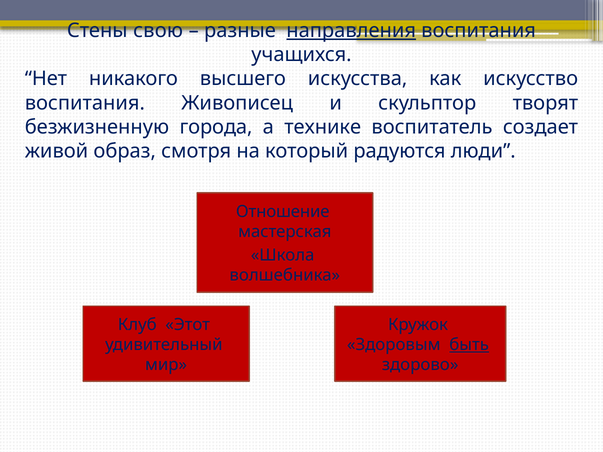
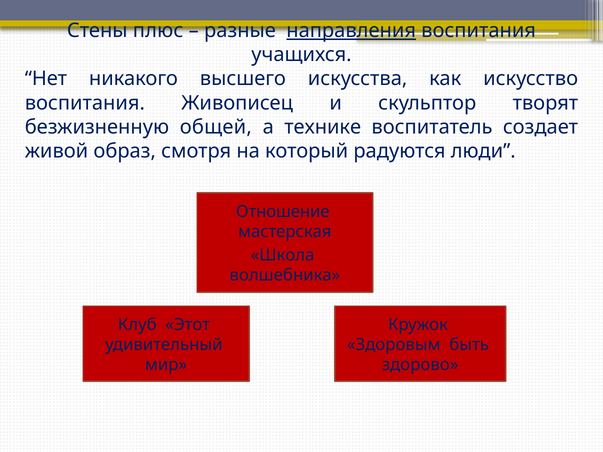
свою: свою -> плюс
города: города -> общей
быть underline: present -> none
